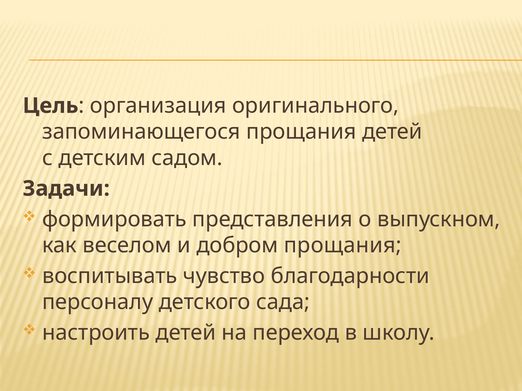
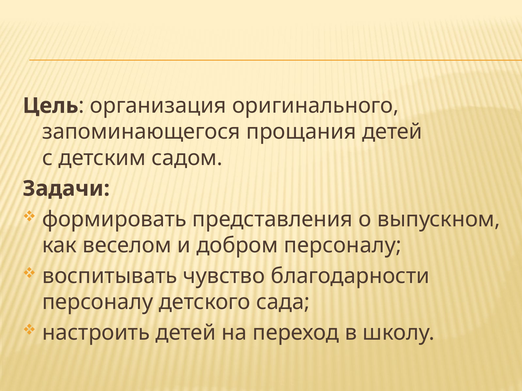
добром прощания: прощания -> персоналу
